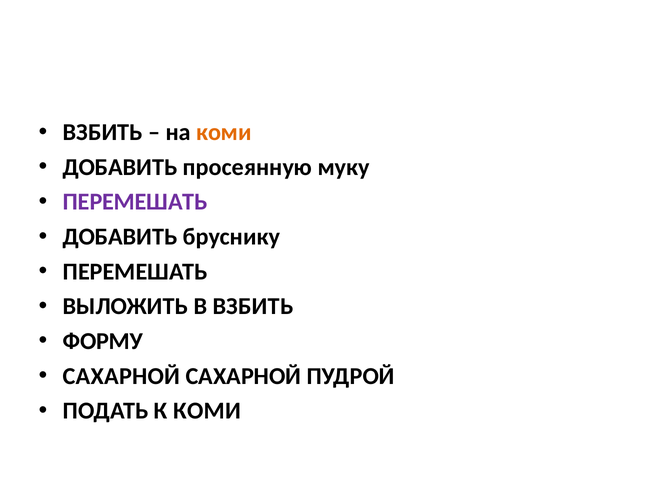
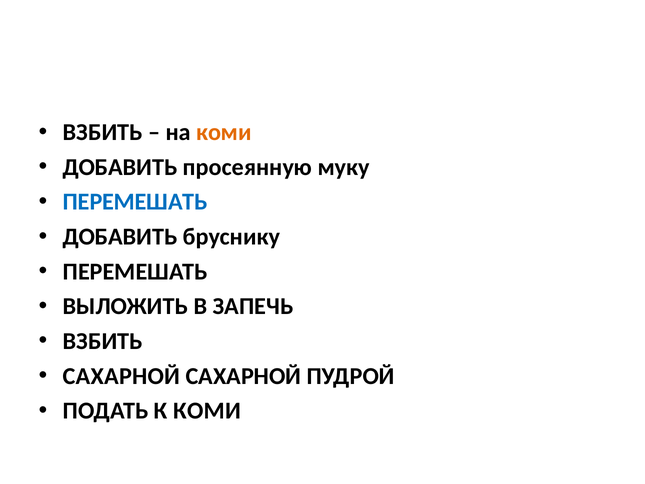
ПЕРЕМЕШАТЬ at (135, 202) colour: purple -> blue
В ВЗБИТЬ: ВЗБИТЬ -> ЗАПЕЧЬ
ФОРМУ at (103, 341): ФОРМУ -> ВЗБИТЬ
